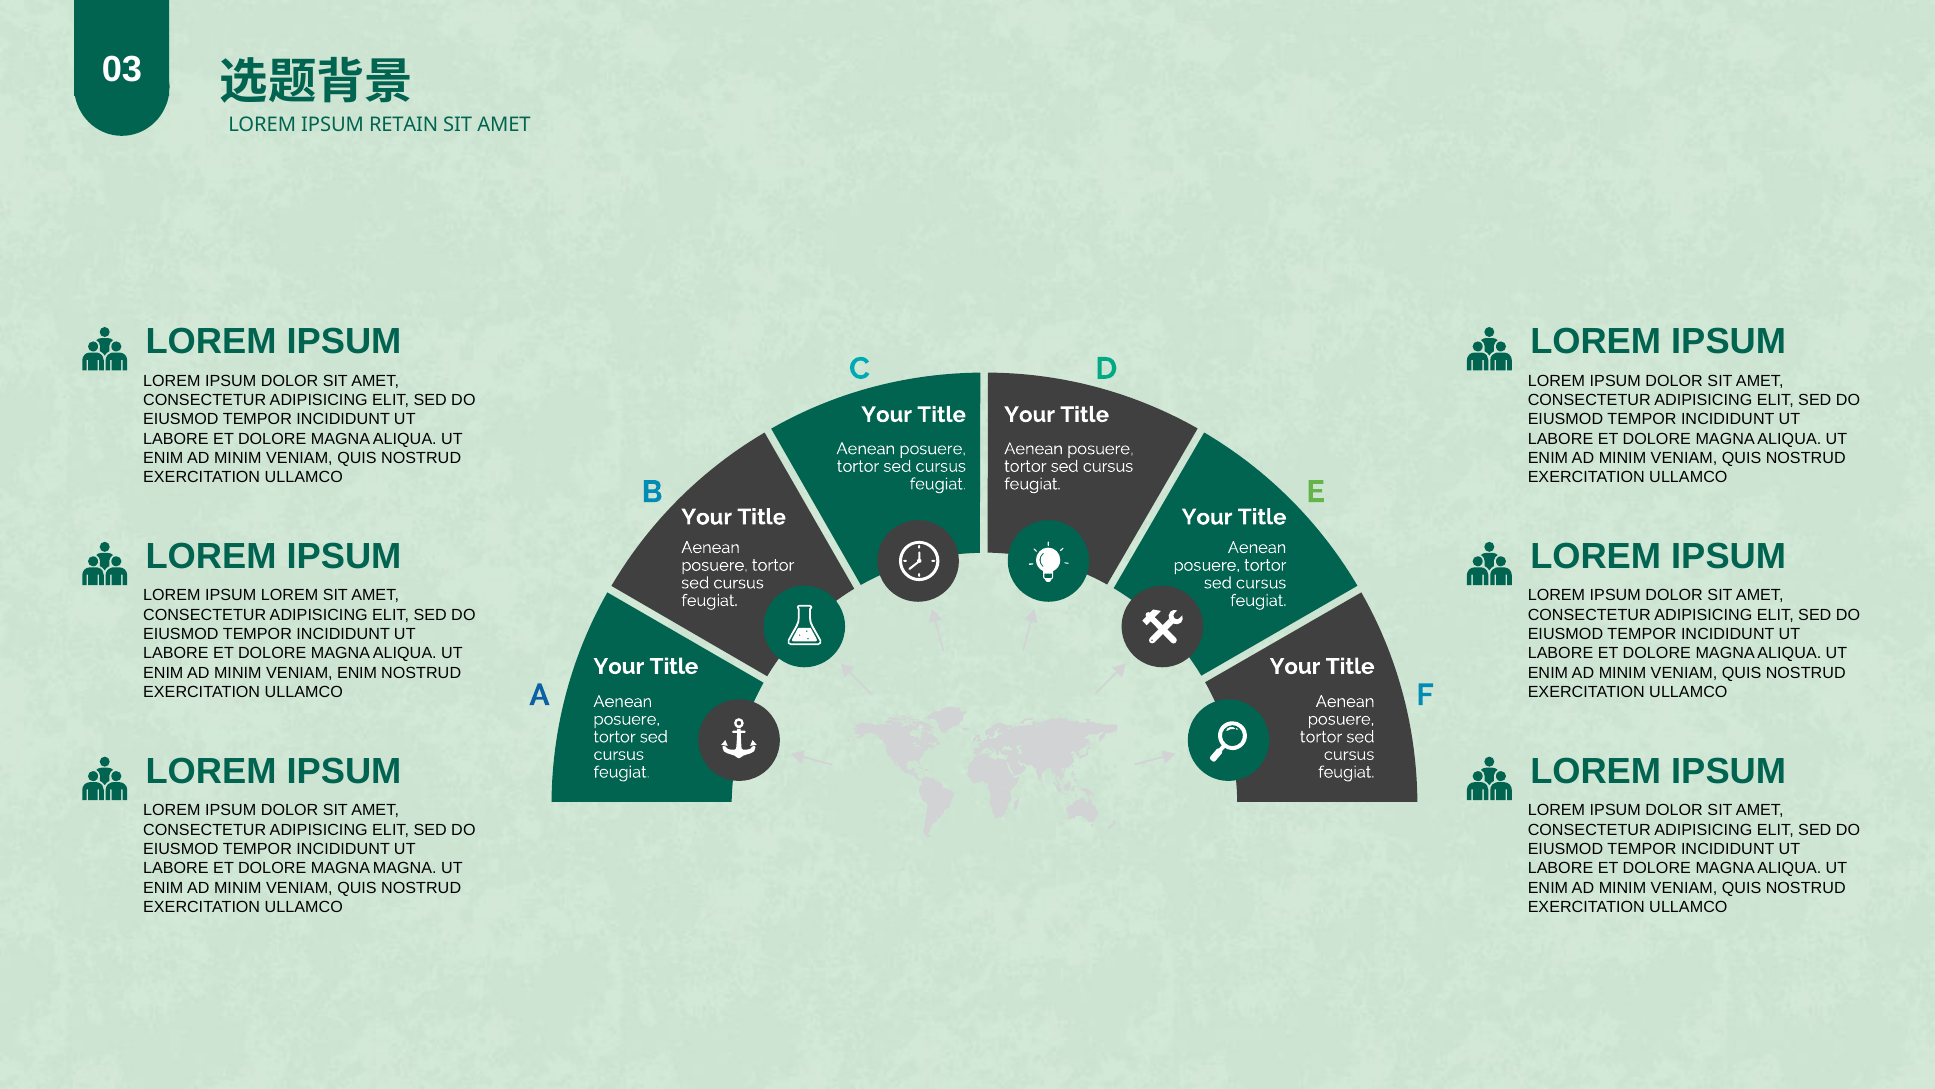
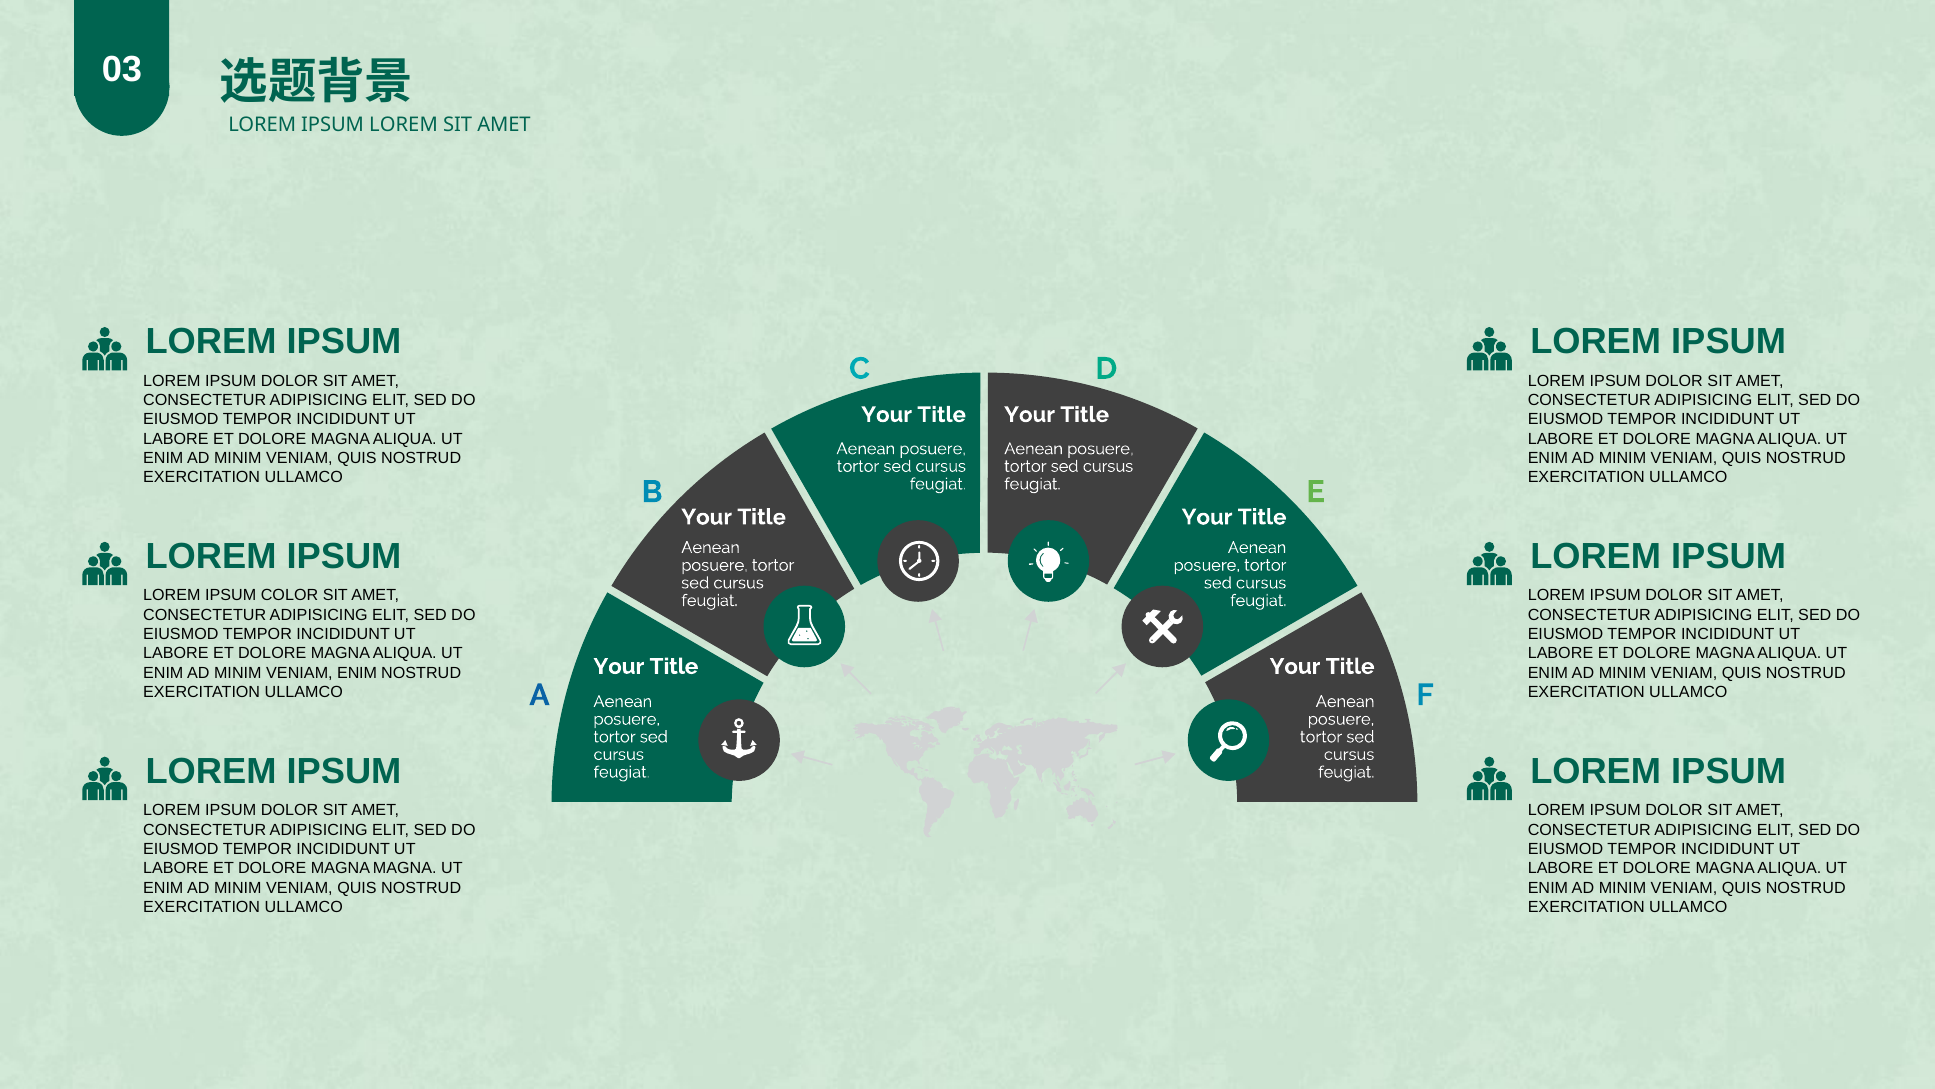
RETAIN at (404, 125): RETAIN -> LOREM
LOREM at (289, 595): LOREM -> COLOR
